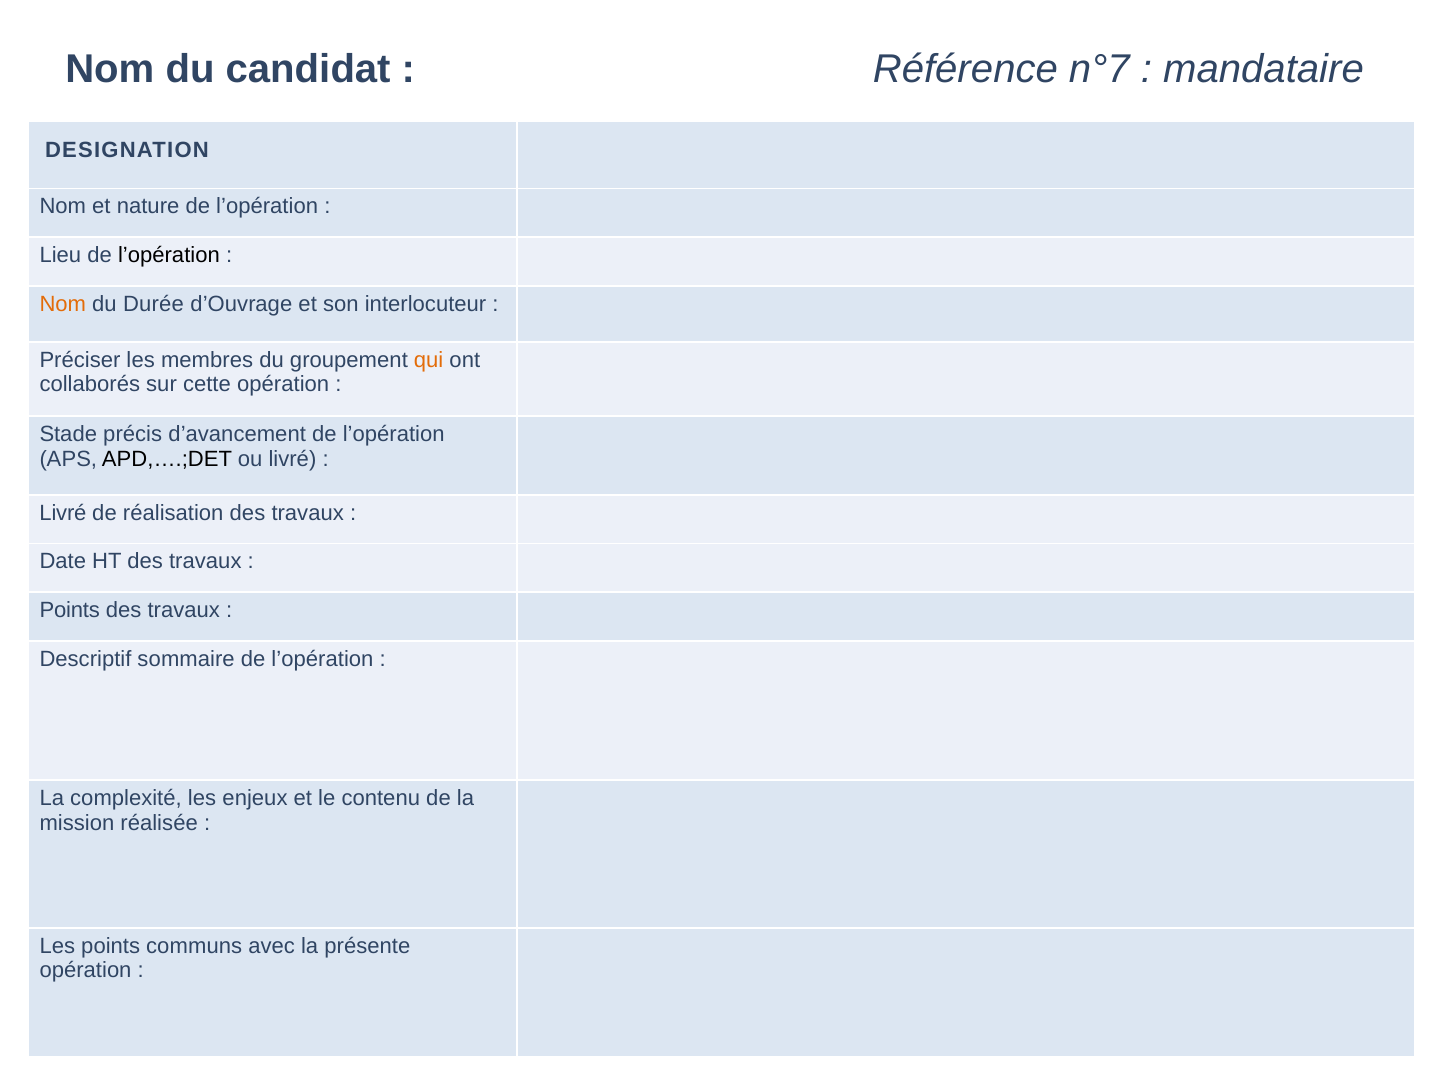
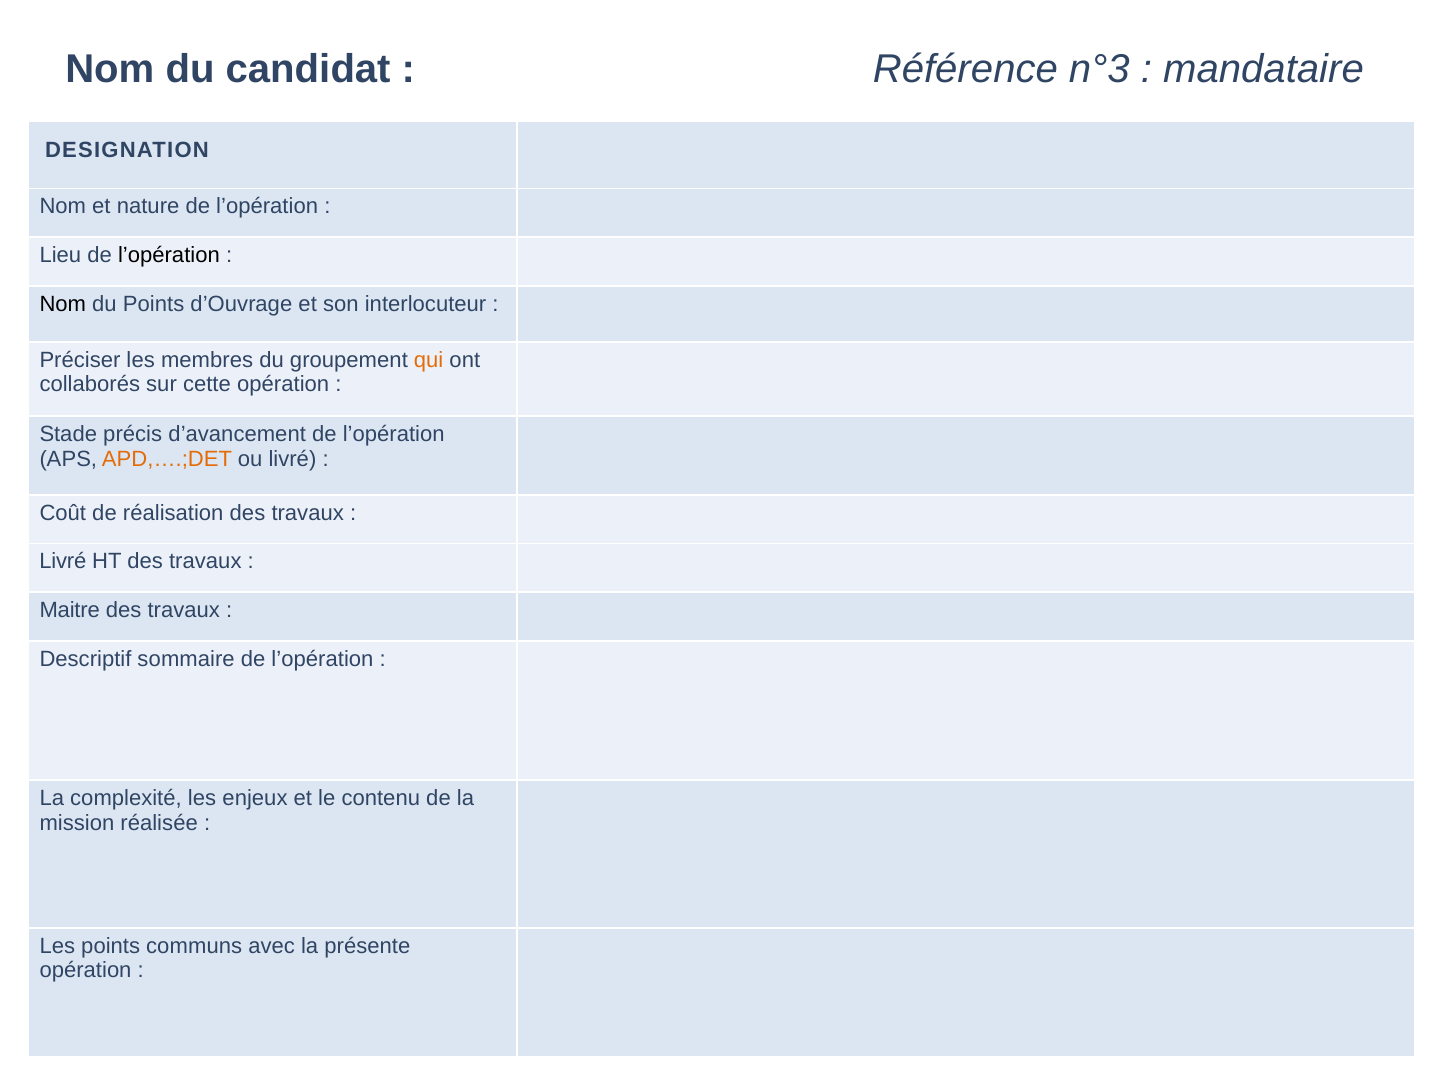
n°7: n°7 -> n°3
Nom at (63, 304) colour: orange -> black
du Durée: Durée -> Points
APD,….;DET colour: black -> orange
Livré at (63, 513): Livré -> Coût
Date at (63, 561): Date -> Livré
Points at (70, 610): Points -> Maitre
